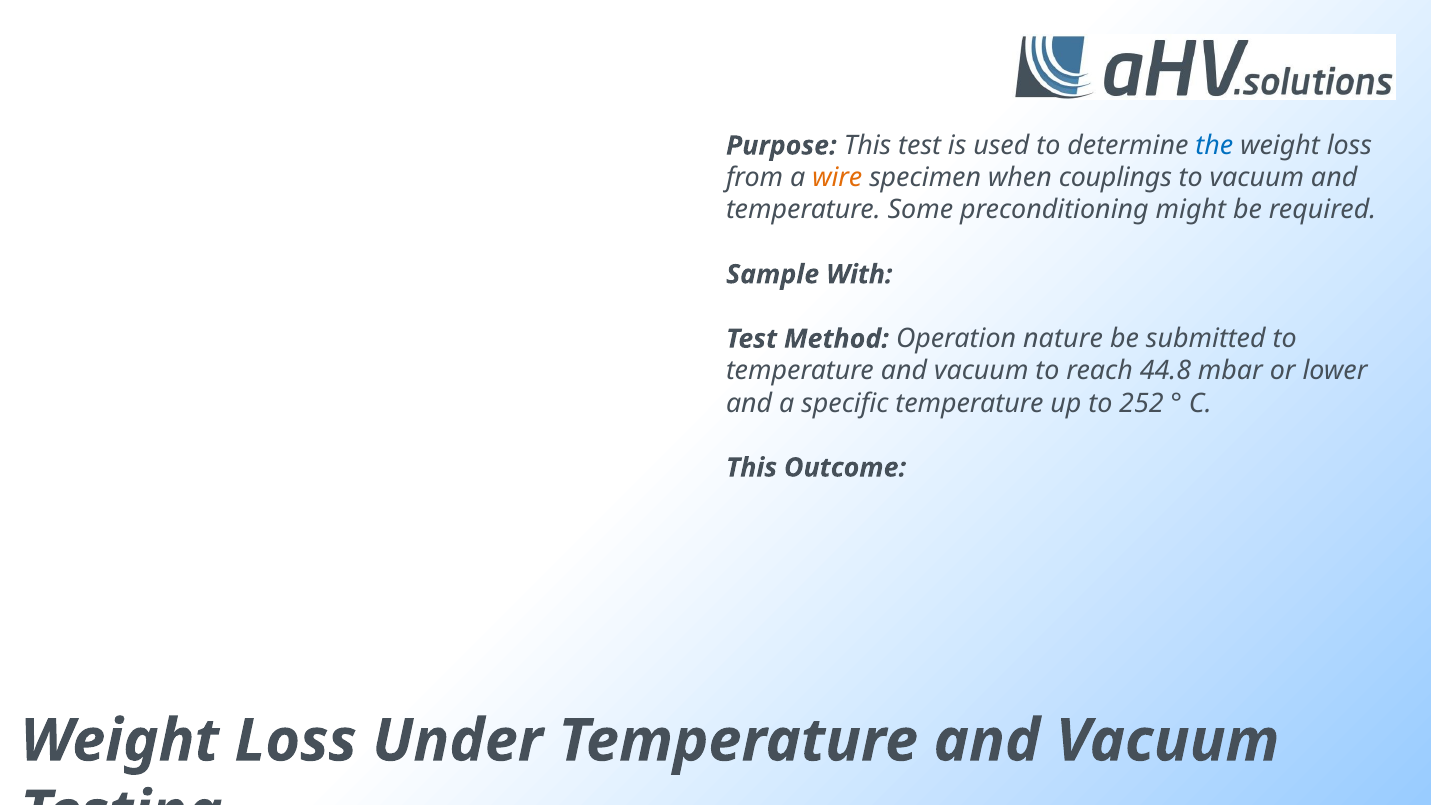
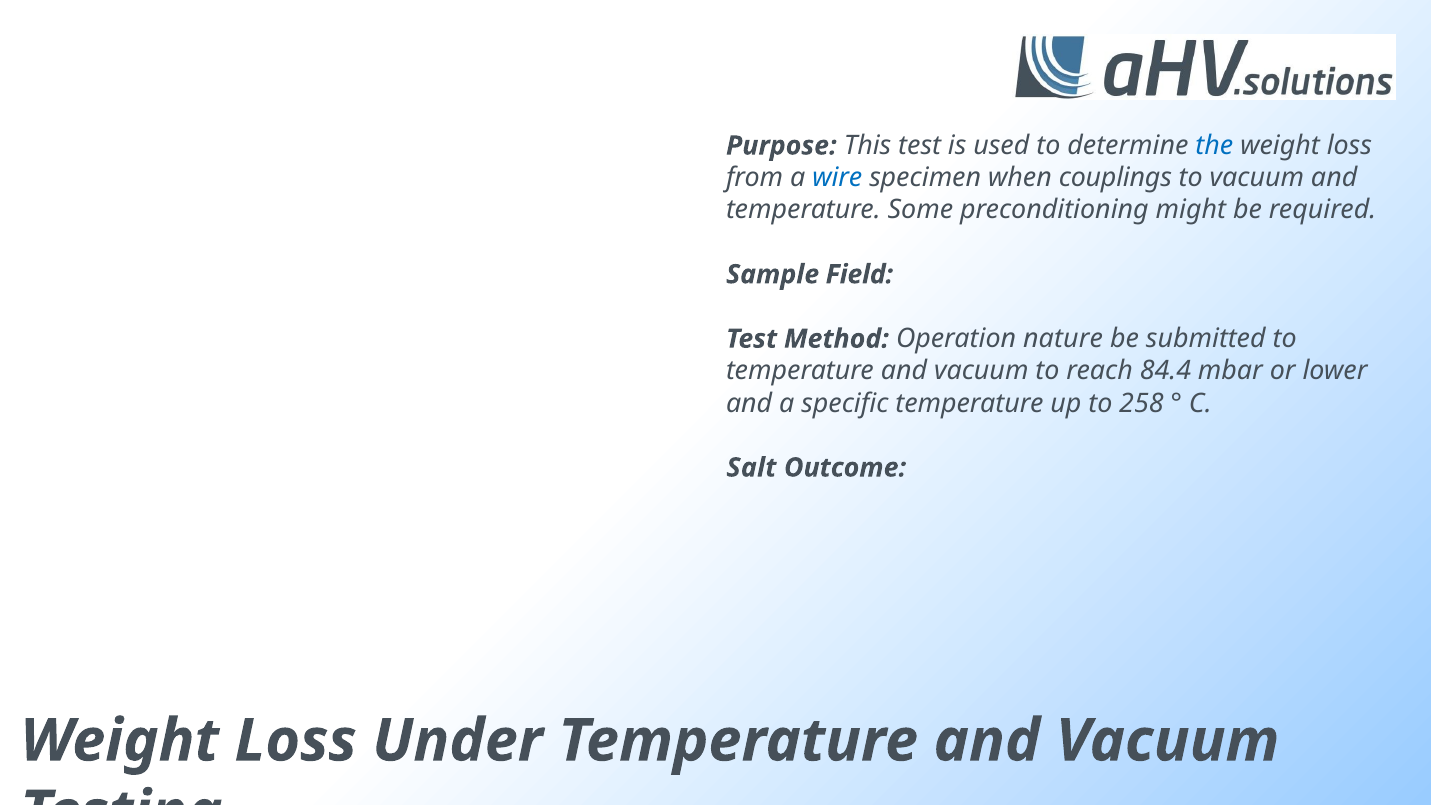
wire colour: orange -> blue
With: With -> Field
44.8: 44.8 -> 84.4
252: 252 -> 258
This at (752, 468): This -> Salt
